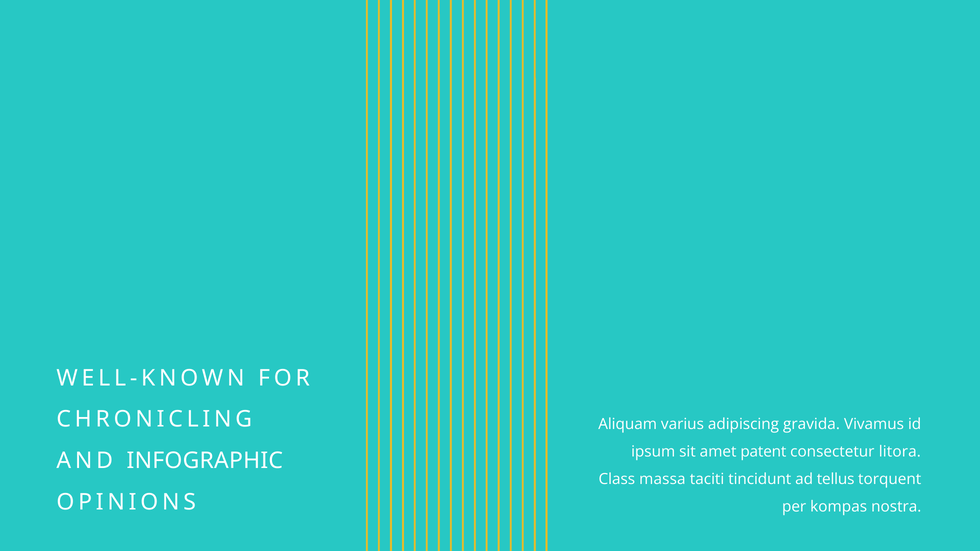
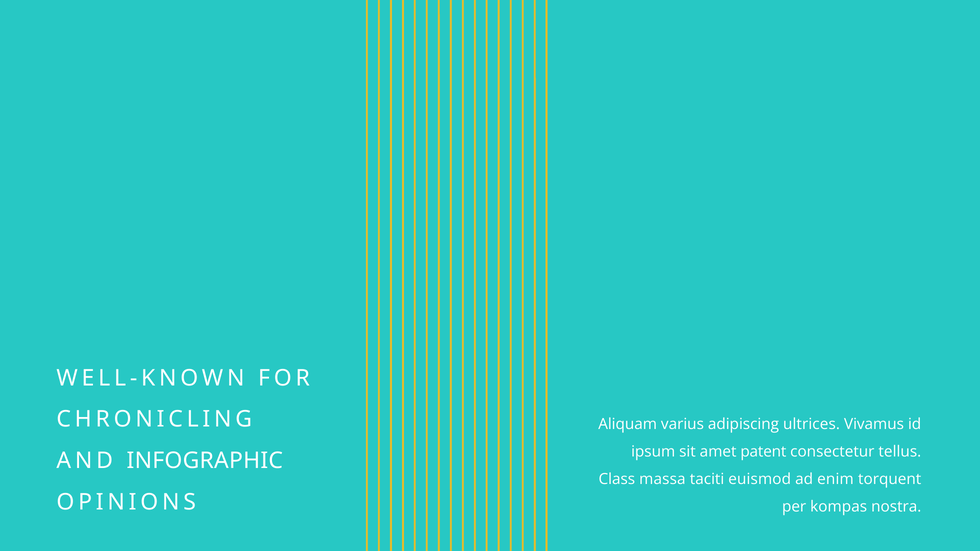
gravida: gravida -> ultrices
litora: litora -> tellus
tincidunt: tincidunt -> euismod
tellus: tellus -> enim
